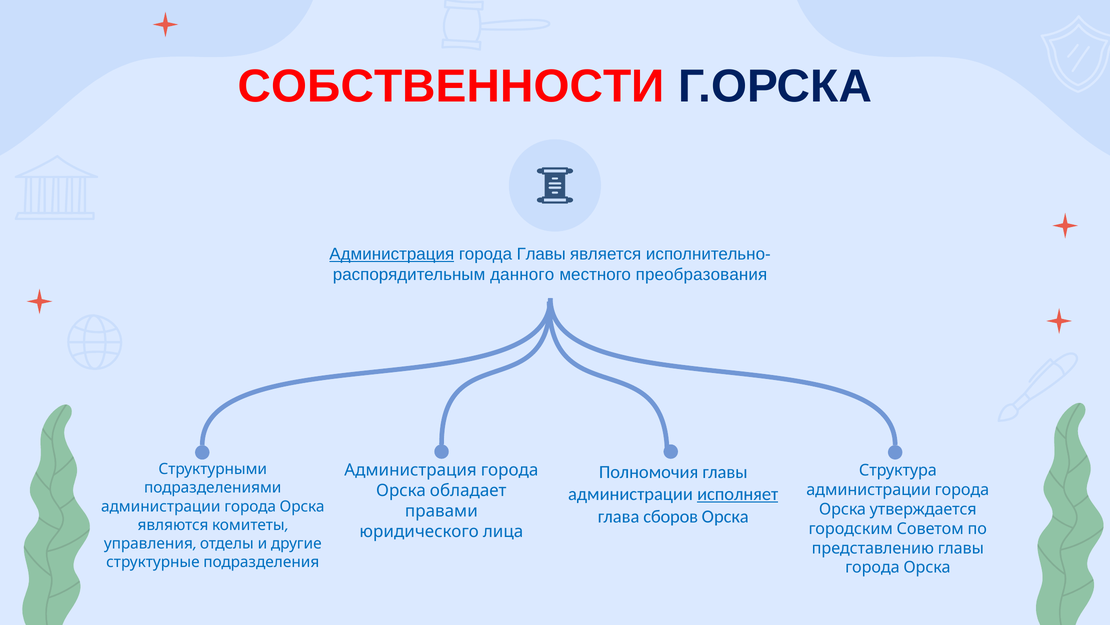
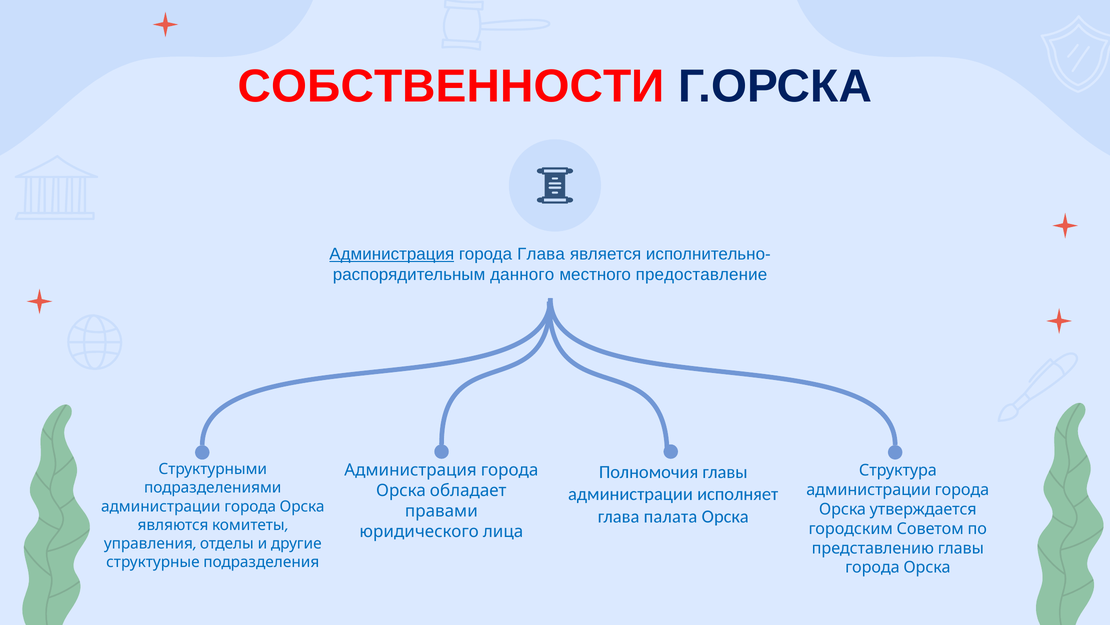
города Главы: Главы -> Глава
преобразования: преобразования -> предоставление
исполняет underline: present -> none
сборов: сборов -> палата
